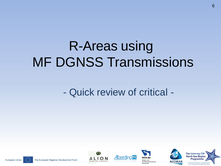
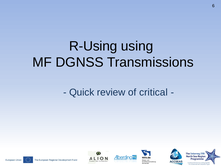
R-Areas: R-Areas -> R-Using
